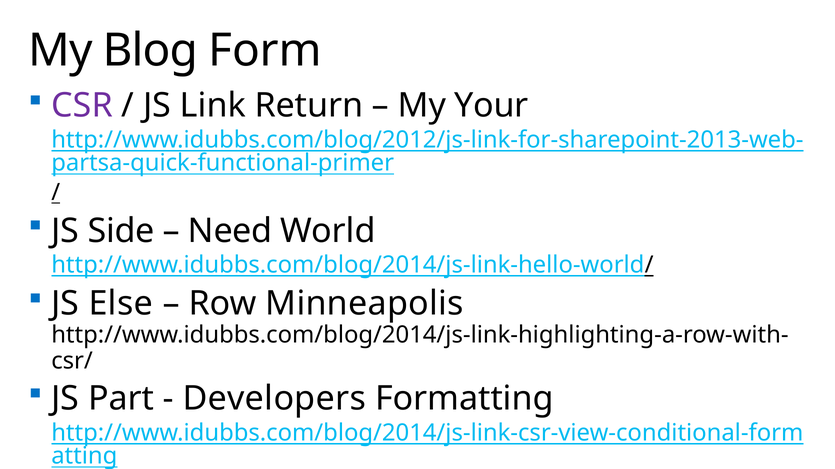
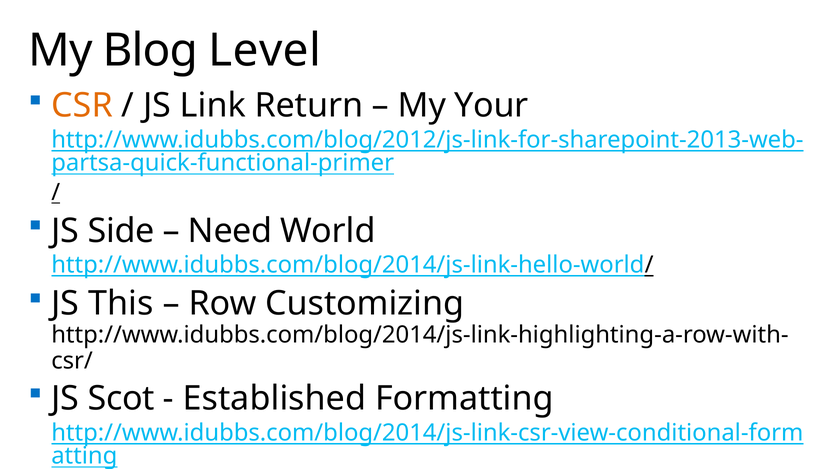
Form: Form -> Level
CSR colour: purple -> orange
Else: Else -> This
Minneapolis: Minneapolis -> Customizing
Part: Part -> Scot
Developers: Developers -> Established
